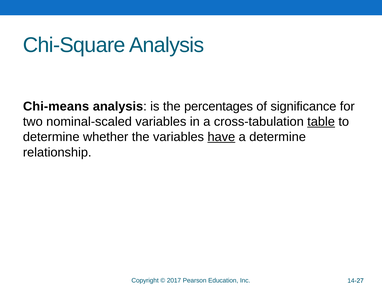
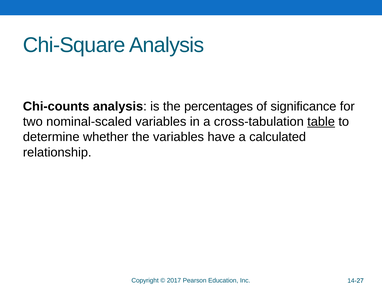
Chi-means: Chi-means -> Chi-counts
have underline: present -> none
a determine: determine -> calculated
